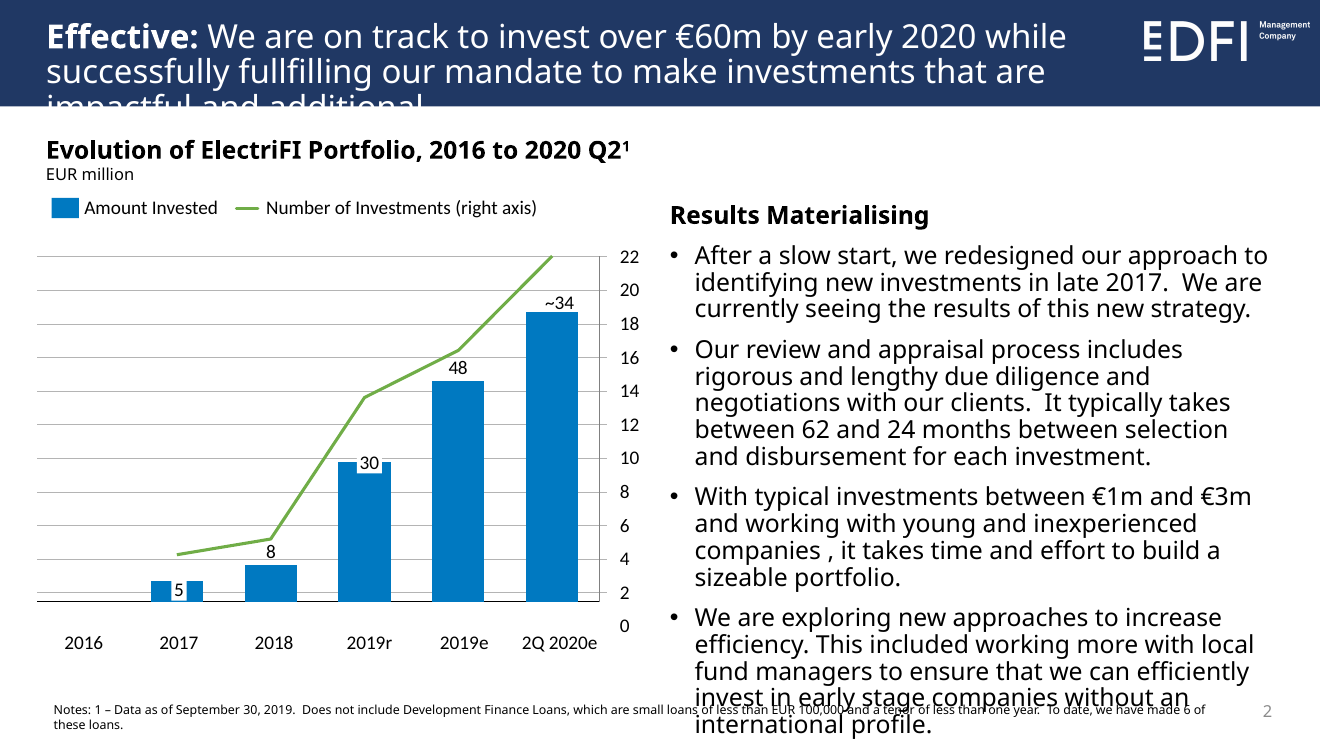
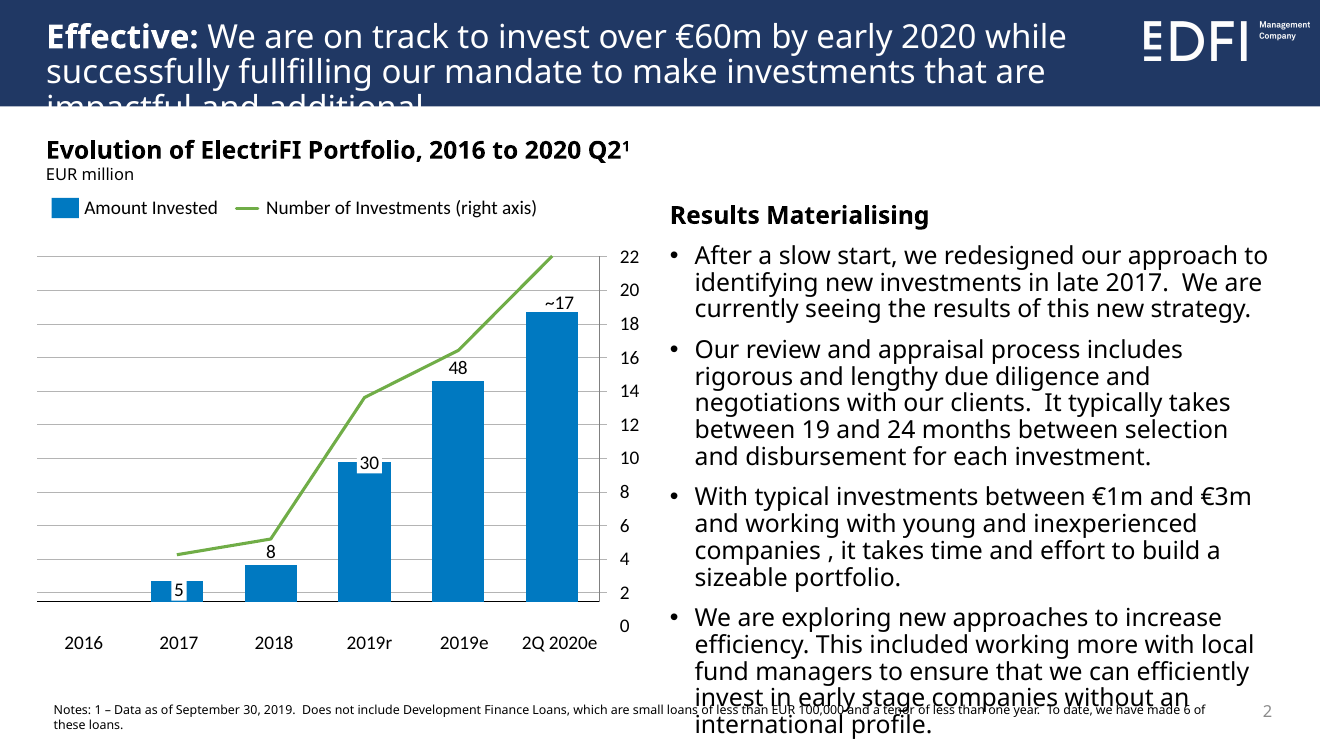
~34: ~34 -> ~17
62: 62 -> 19
